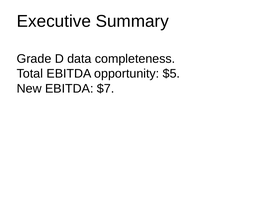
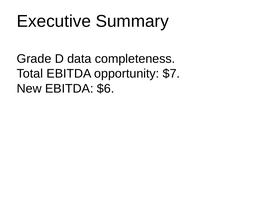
$5: $5 -> $7
$7: $7 -> $6
